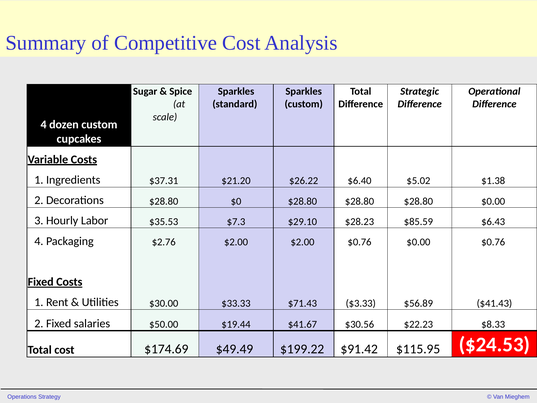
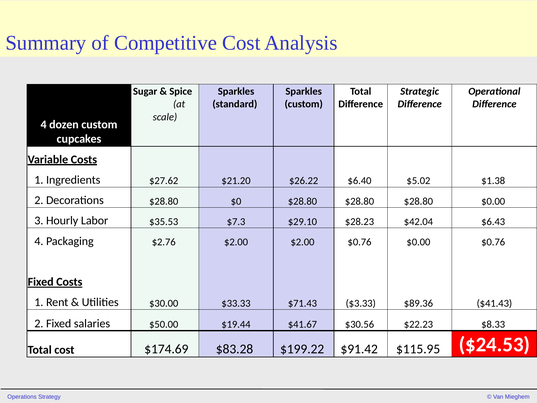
$37.31: $37.31 -> $27.62
$85.59: $85.59 -> $42.04
$56.89: $56.89 -> $89.36
$49.49: $49.49 -> $83.28
